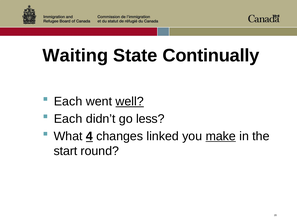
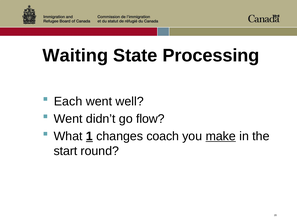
Continually: Continually -> Processing
well underline: present -> none
Each at (68, 119): Each -> Went
less: less -> flow
4: 4 -> 1
linked: linked -> coach
